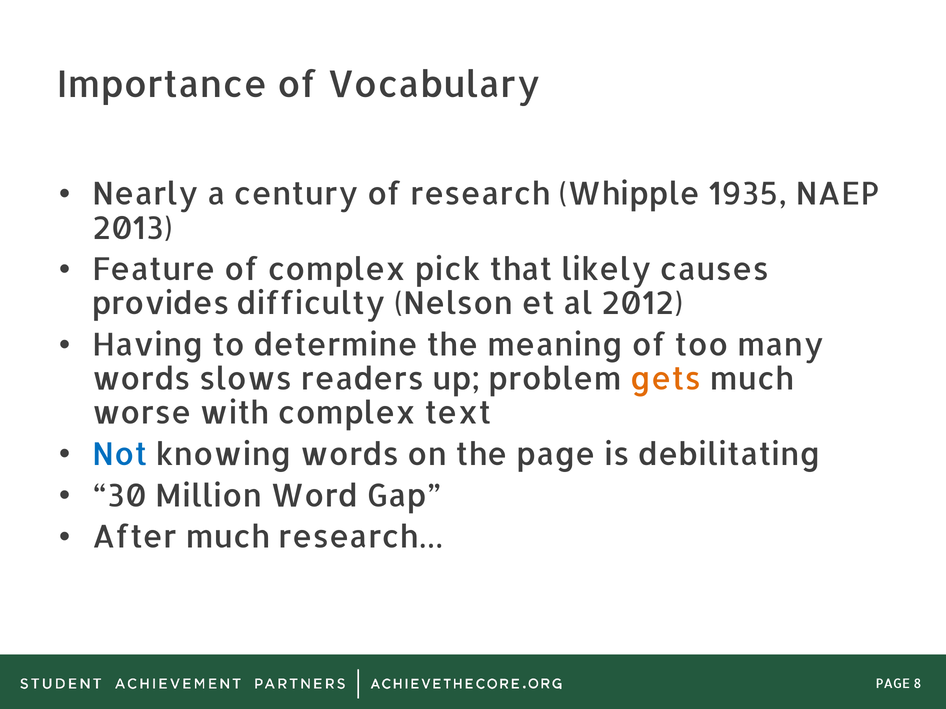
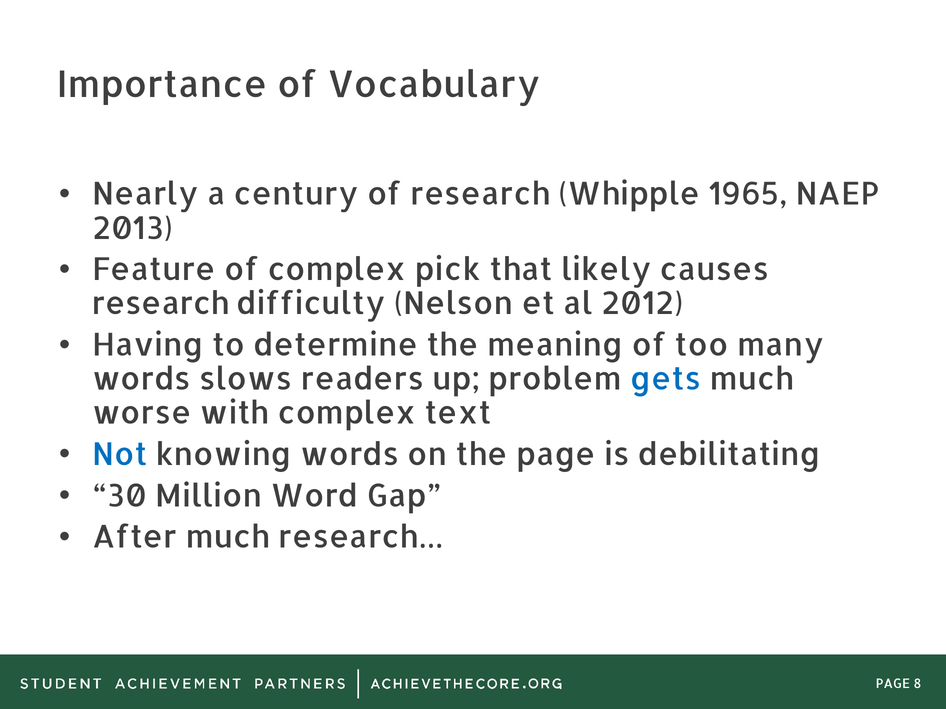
1935: 1935 -> 1965
provides at (161, 304): provides -> research
gets colour: orange -> blue
